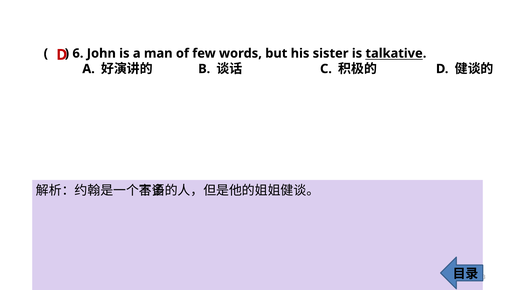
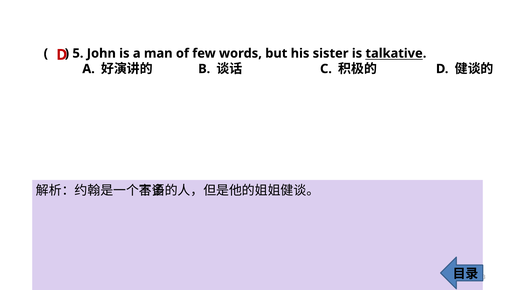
6: 6 -> 5
